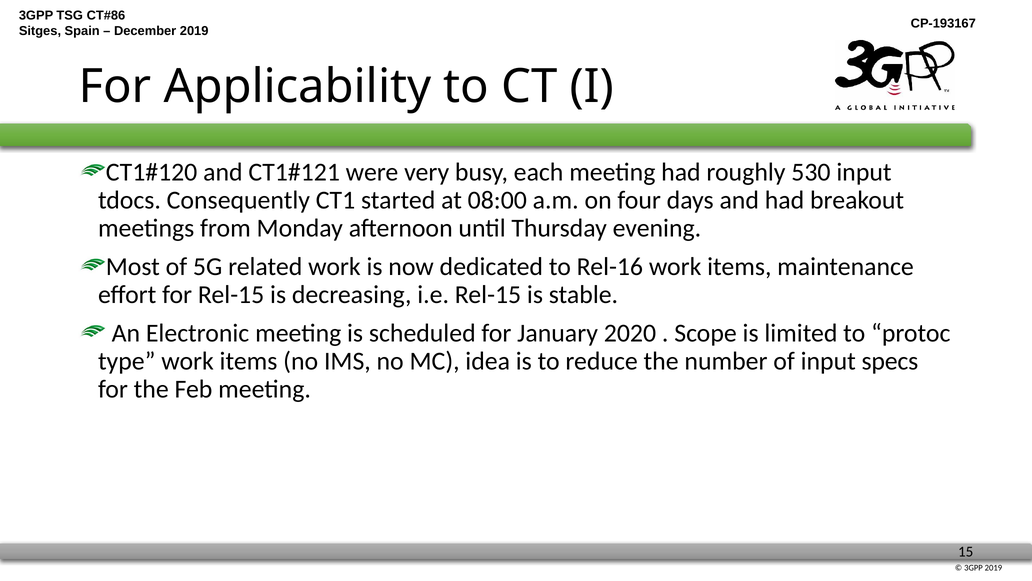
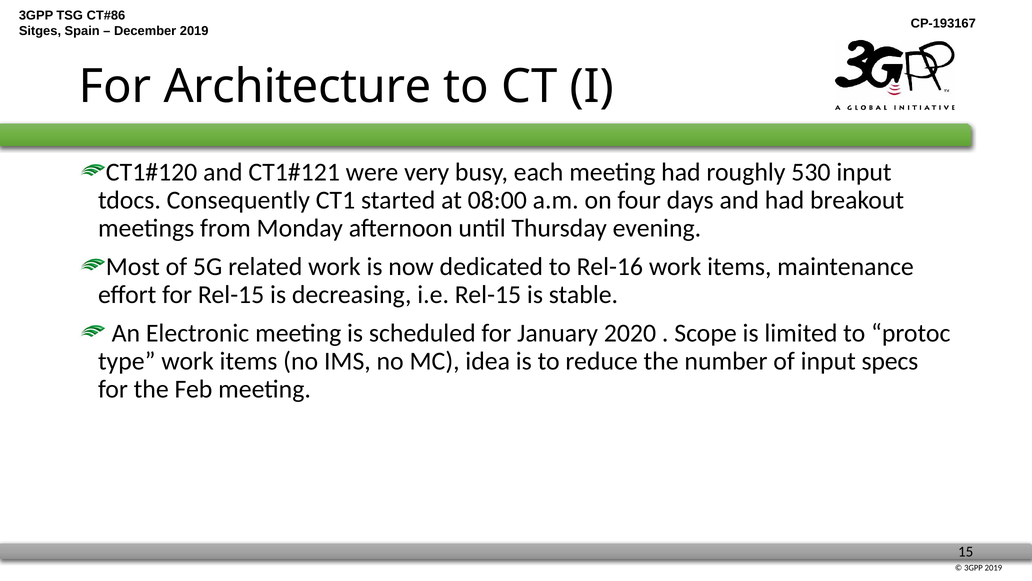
Applicability: Applicability -> Architecture
